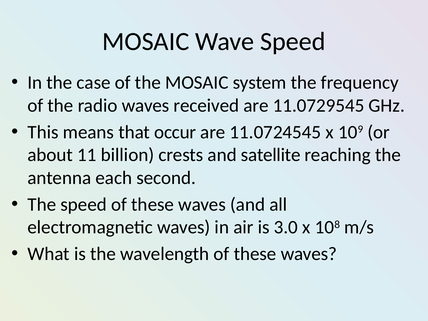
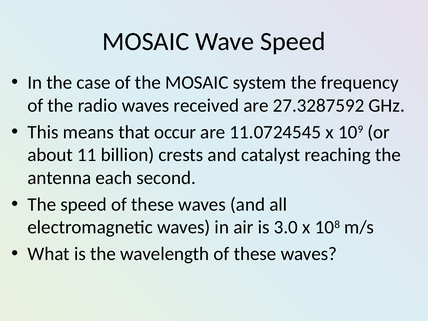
11.0729545: 11.0729545 -> 27.3287592
satellite: satellite -> catalyst
